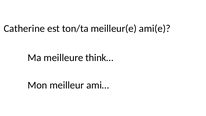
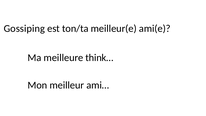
Catherine: Catherine -> Gossiping
